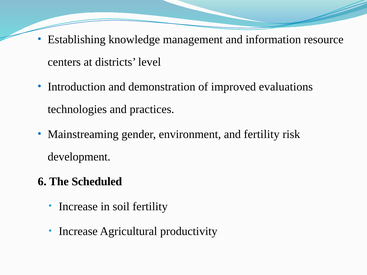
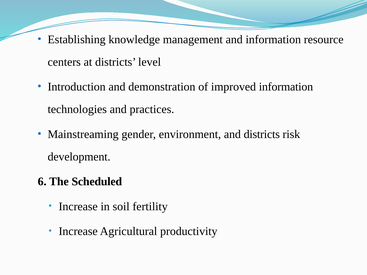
improved evaluations: evaluations -> information
and fertility: fertility -> districts
